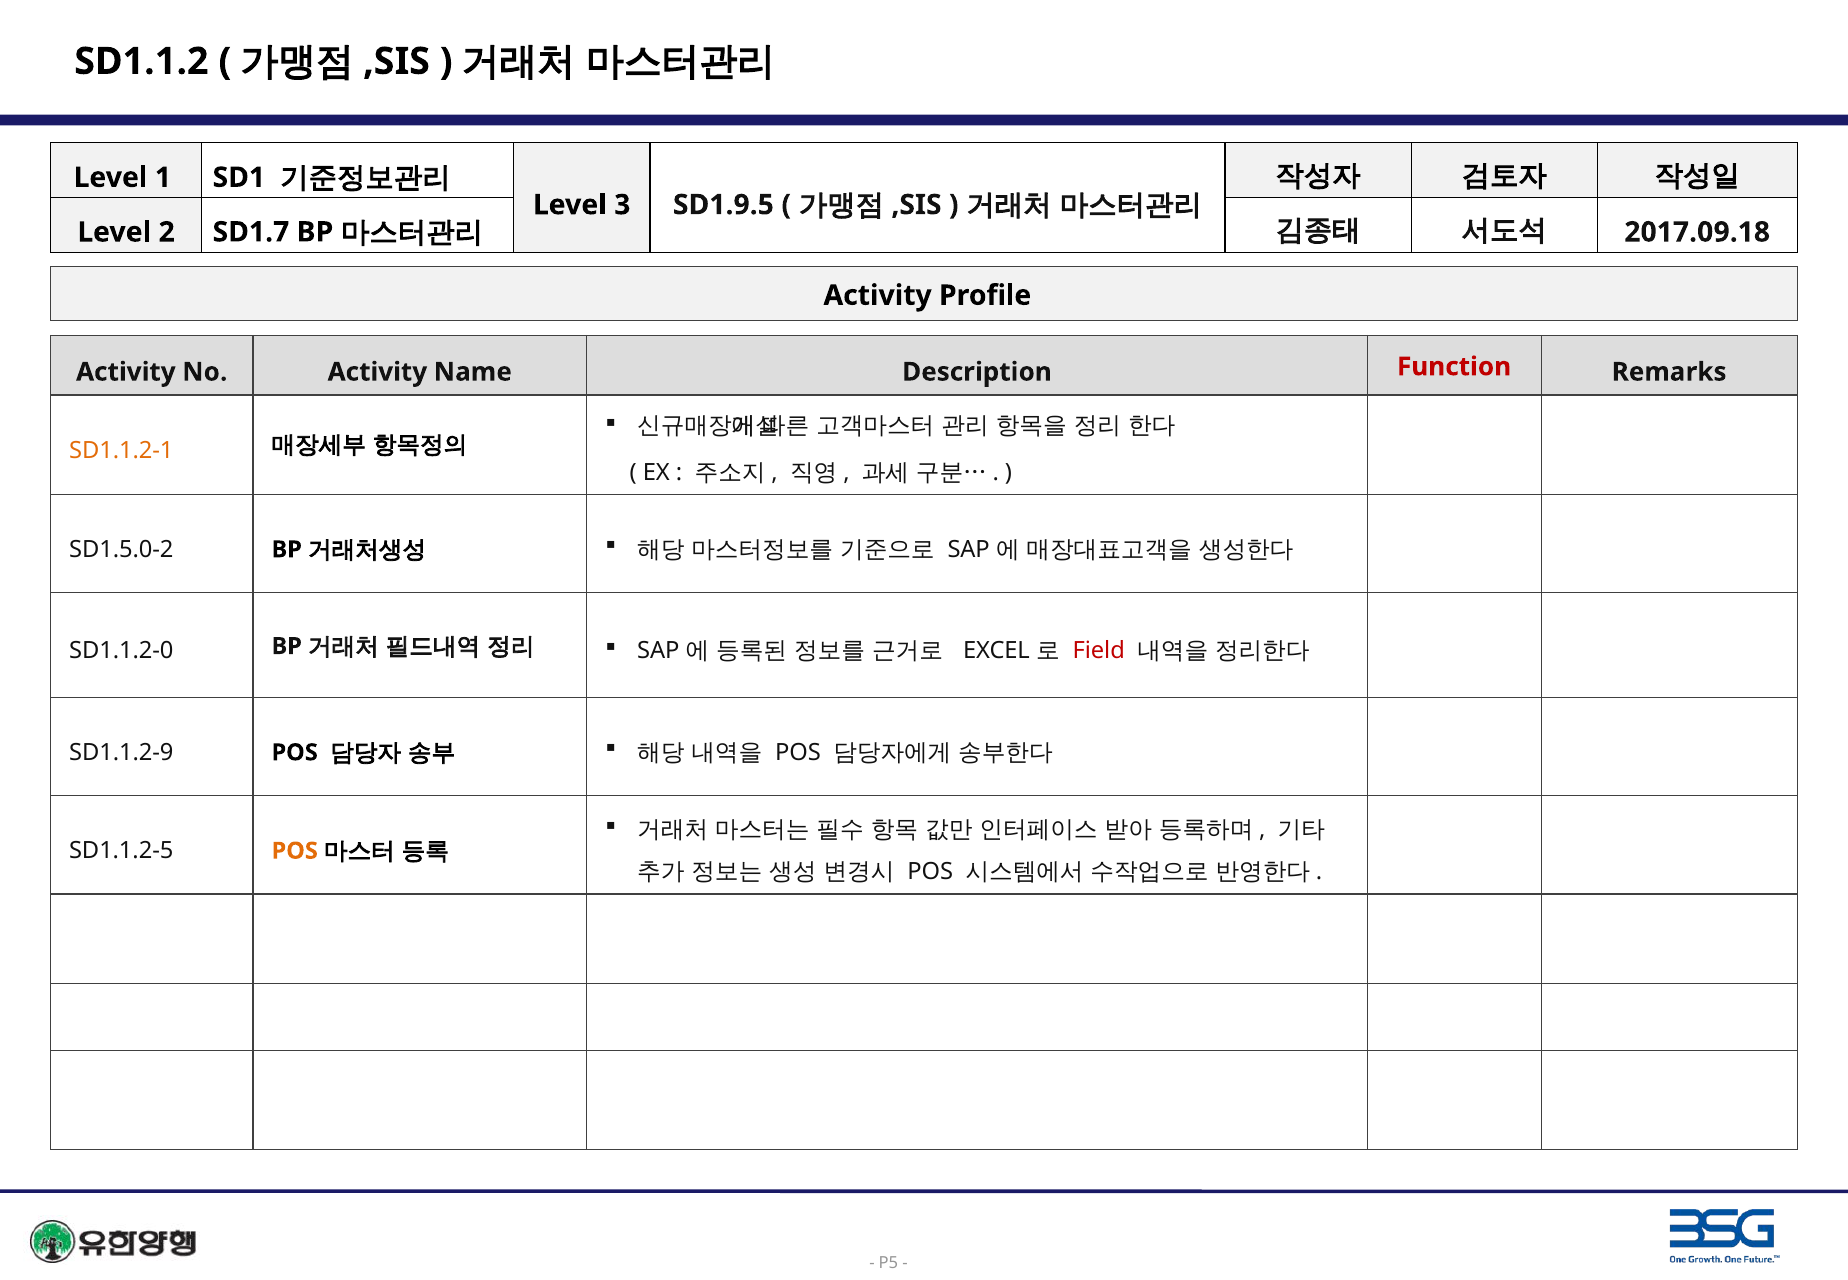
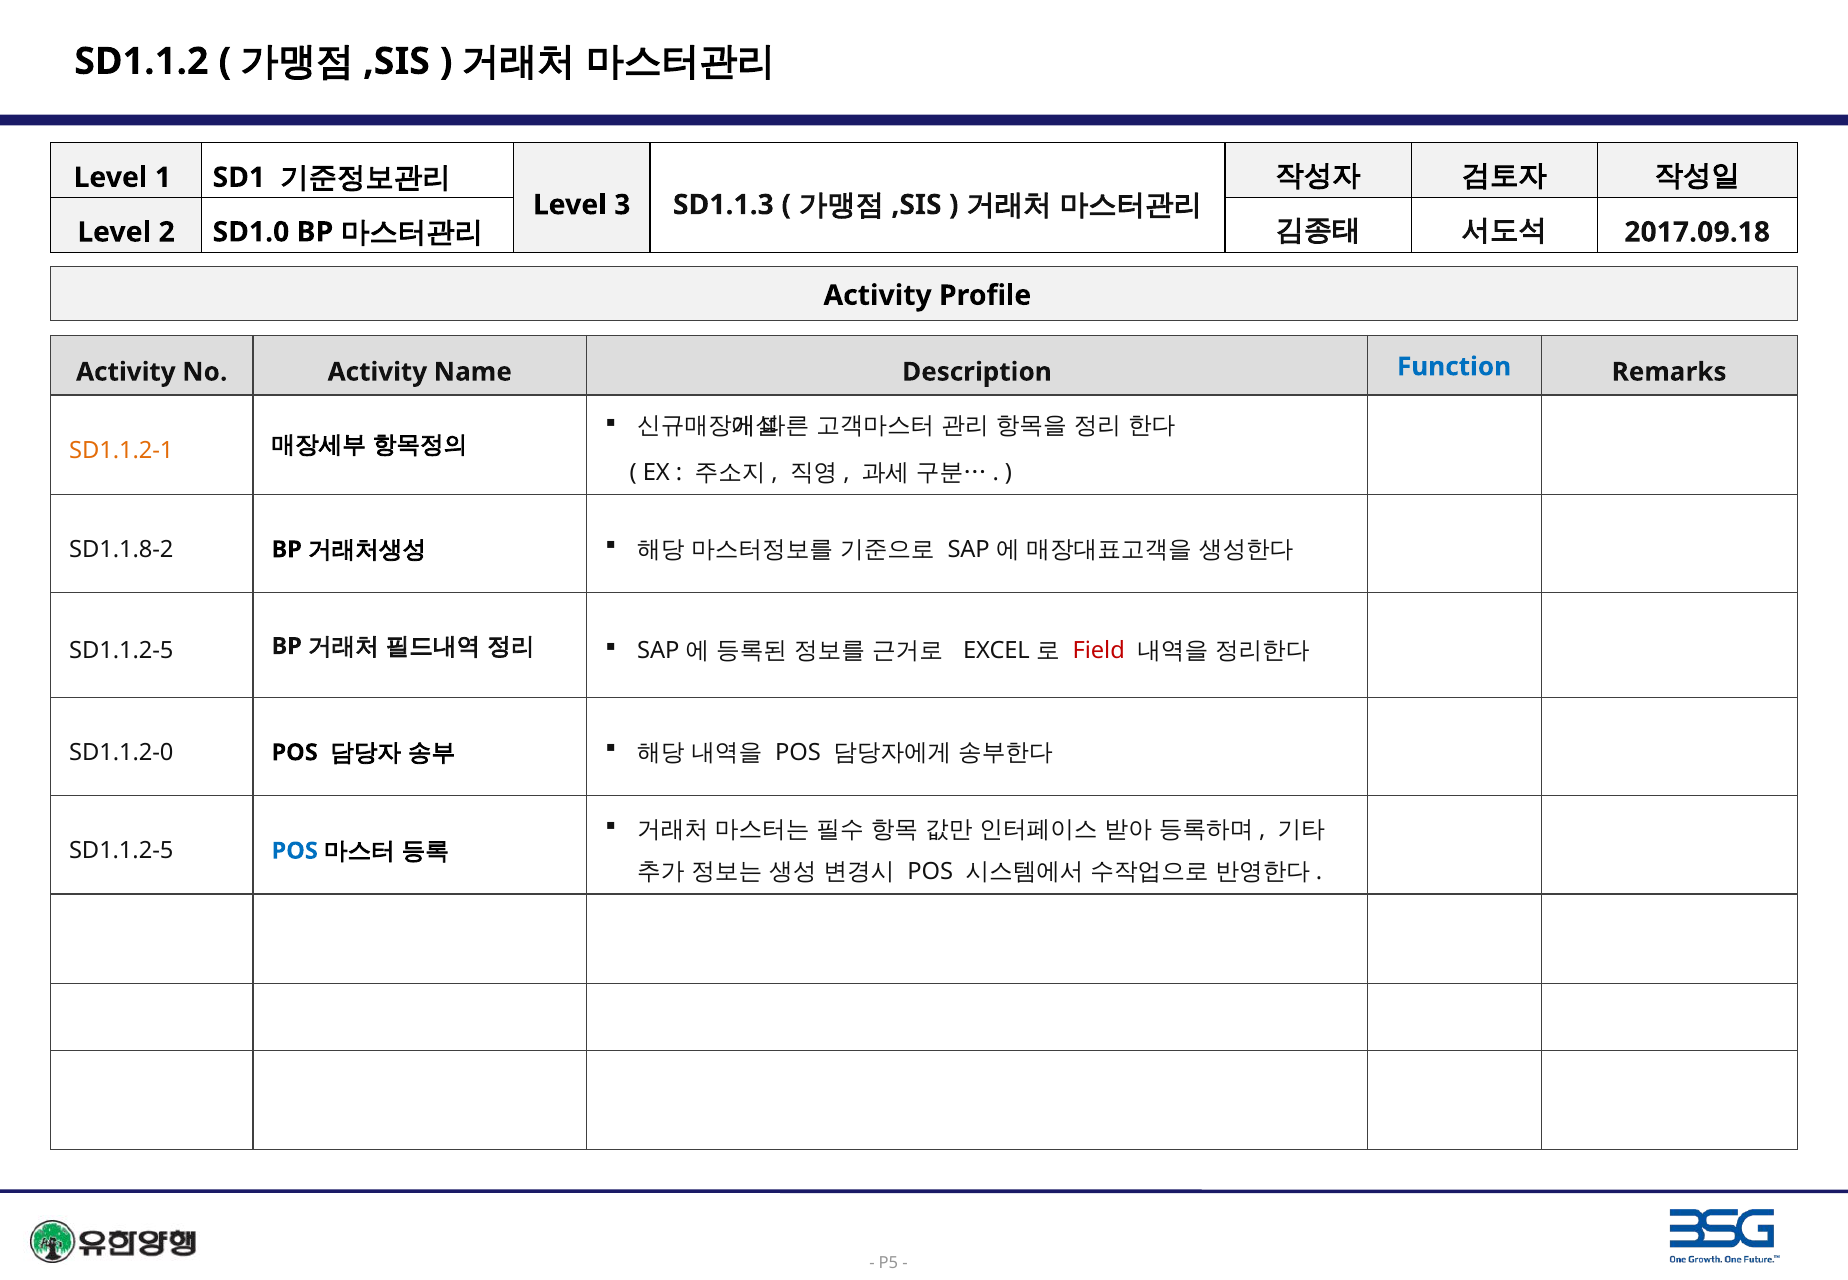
SD1.9.5: SD1.9.5 -> SD1.1.3
SD1.7: SD1.7 -> SD1.0
Function colour: red -> blue
SD1.5.0-2: SD1.5.0-2 -> SD1.1.8-2
SD1.1.2-0 at (121, 651): SD1.1.2-0 -> SD1.1.2-5
SD1.1.2-9: SD1.1.2-9 -> SD1.1.2-0
POS at (295, 851) colour: orange -> blue
